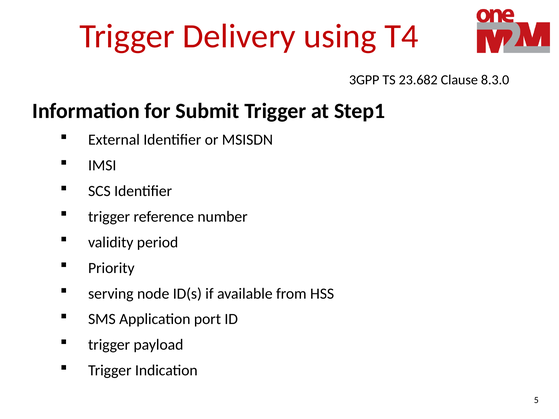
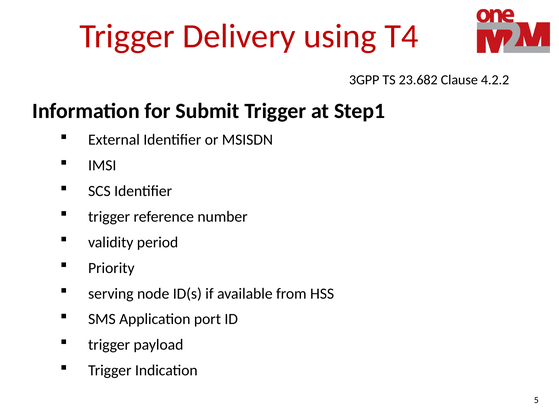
8.3.0: 8.3.0 -> 4.2.2
